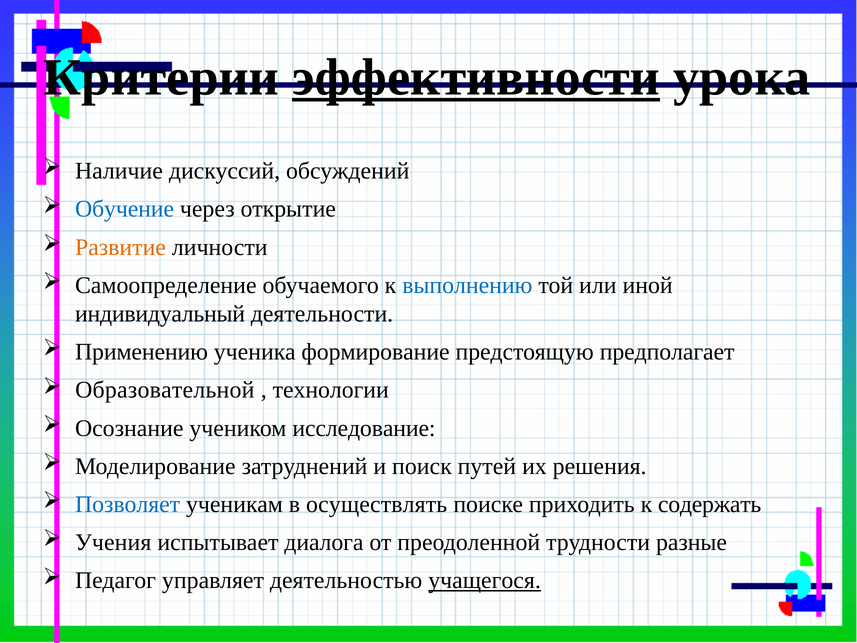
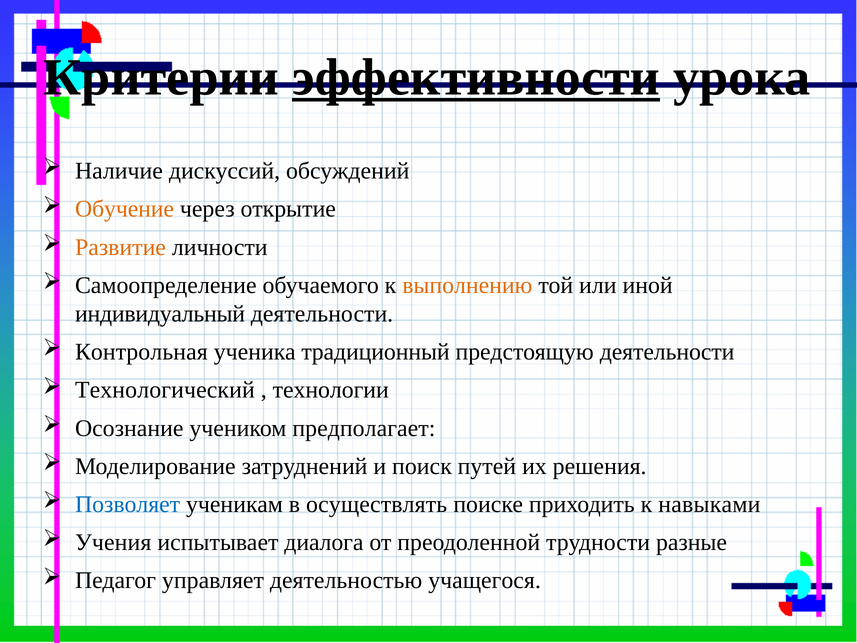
Обучение colour: blue -> orange
выполнению colour: blue -> orange
Применению: Применению -> Контрольная
формирование: формирование -> традиционный
предстоящую предполагает: предполагает -> деятельности
Образовательной: Образовательной -> Технологический
исследование: исследование -> предполагает
содержать: содержать -> навыками
учащегося underline: present -> none
